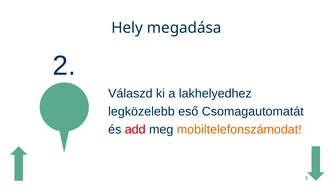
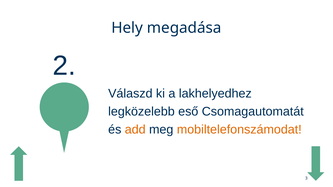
add colour: red -> orange
